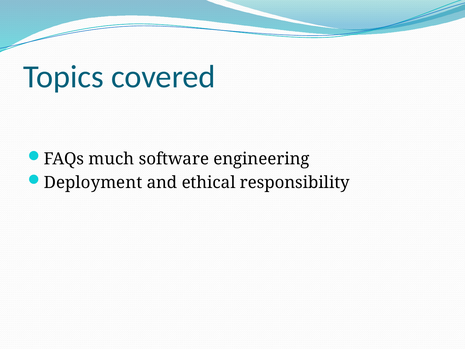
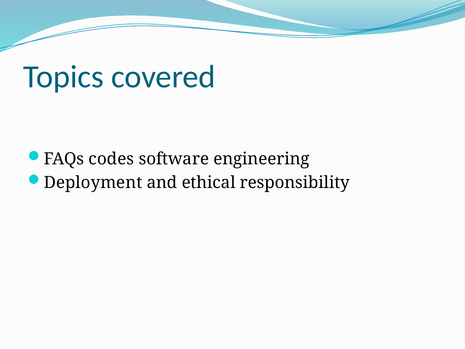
much: much -> codes
